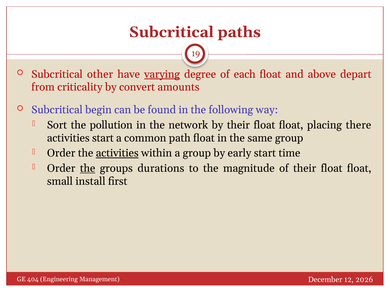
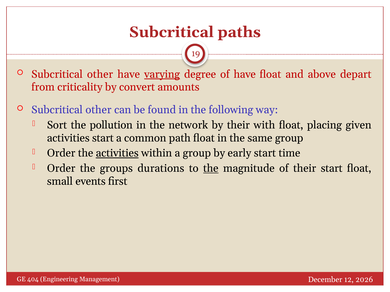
of each: each -> have
begin at (98, 110): begin -> other
by their float: float -> with
there: there -> given
the at (88, 169) underline: present -> none
the at (211, 169) underline: none -> present
of their float: float -> start
install: install -> events
